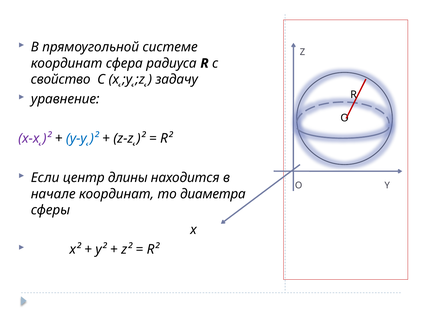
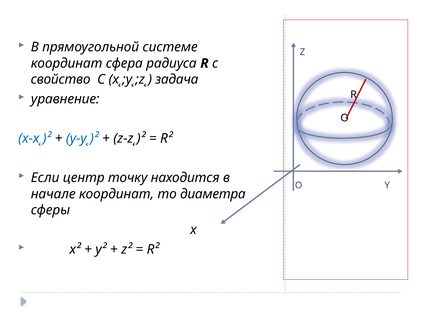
задачу: задачу -> задача
x-x˛)² colour: purple -> blue
длины: длины -> точку
